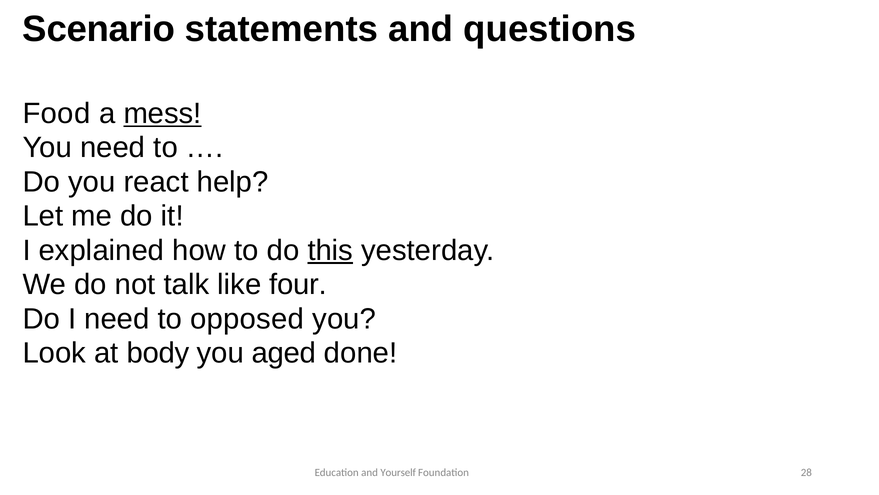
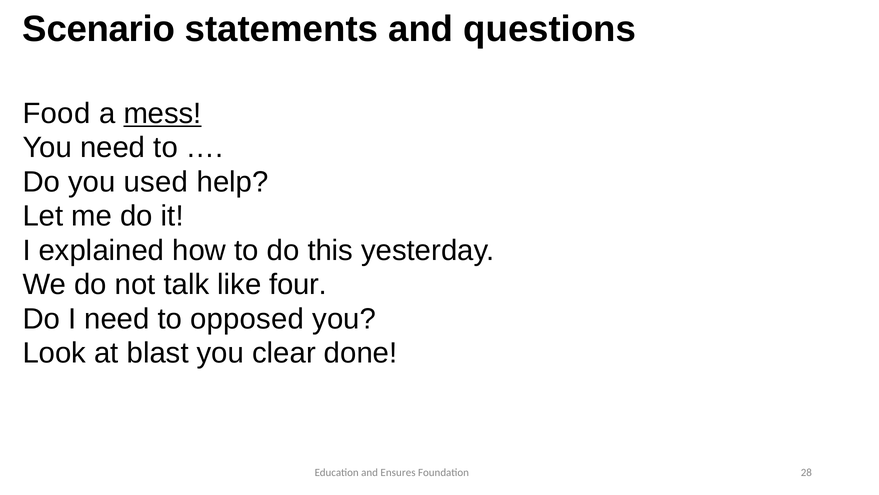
react: react -> used
this underline: present -> none
body: body -> blast
aged: aged -> clear
Yourself: Yourself -> Ensures
